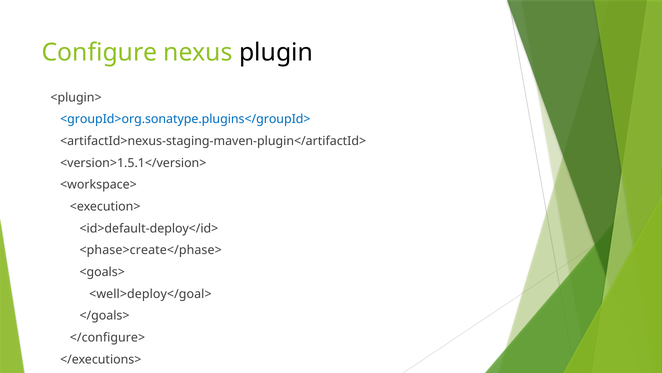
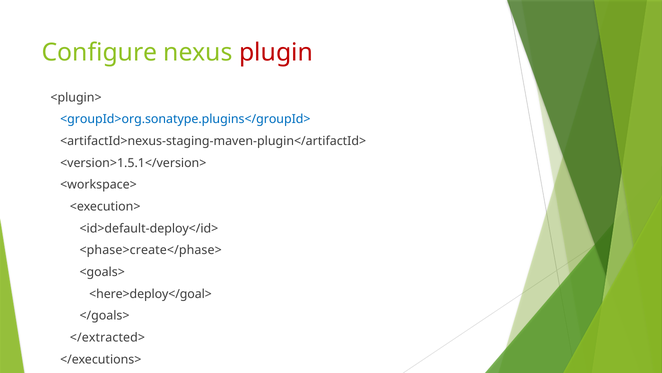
plugin colour: black -> red
<well>deploy</goal>: <well>deploy</goal> -> <here>deploy</goal>
</configure>: </configure> -> </extracted>
